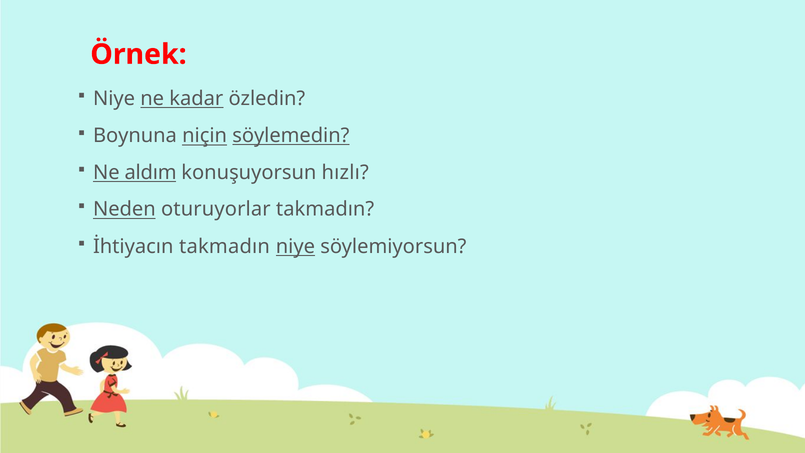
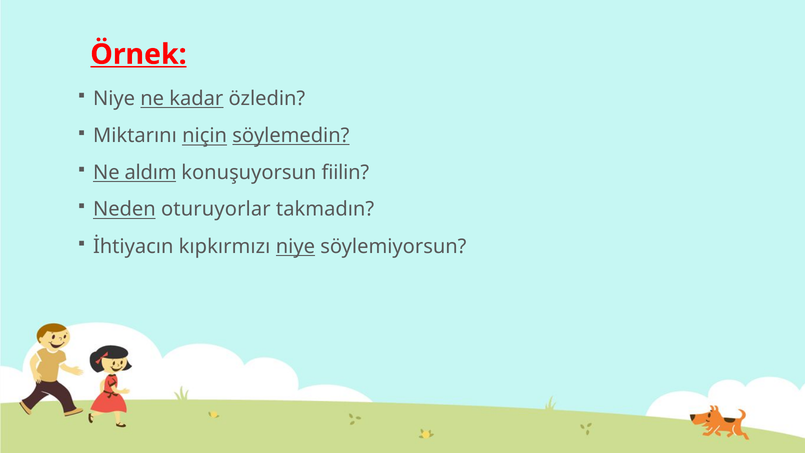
Örnek underline: none -> present
Boynuna: Boynuna -> Miktarını
hızlı: hızlı -> fiilin
İhtiyacın takmadın: takmadın -> kıpkırmızı
